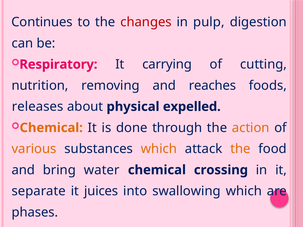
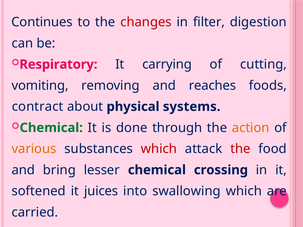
pulp: pulp -> filter
nutrition: nutrition -> vomiting
releases: releases -> contract
expelled: expelled -> systems
Chemical at (51, 128) colour: orange -> green
which at (159, 149) colour: orange -> red
the at (240, 149) colour: orange -> red
water: water -> lesser
separate: separate -> softened
phases: phases -> carried
